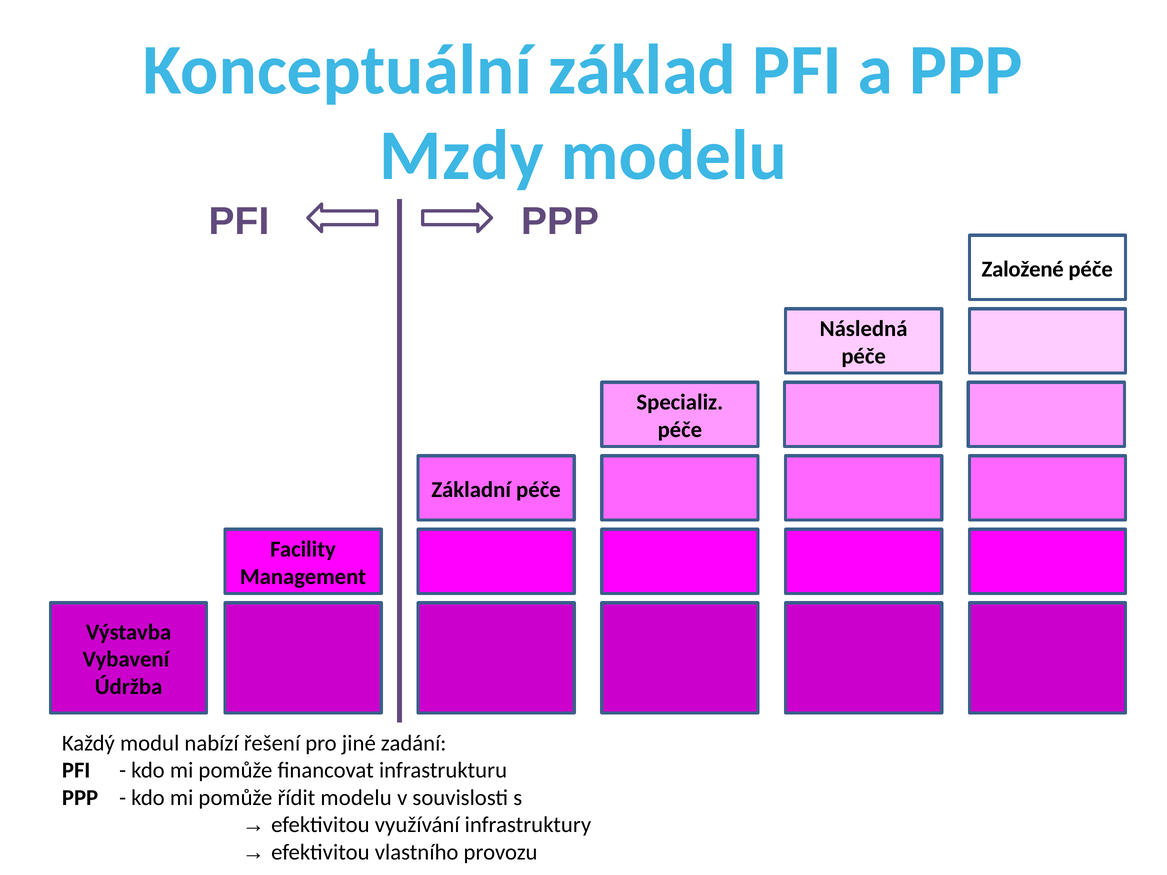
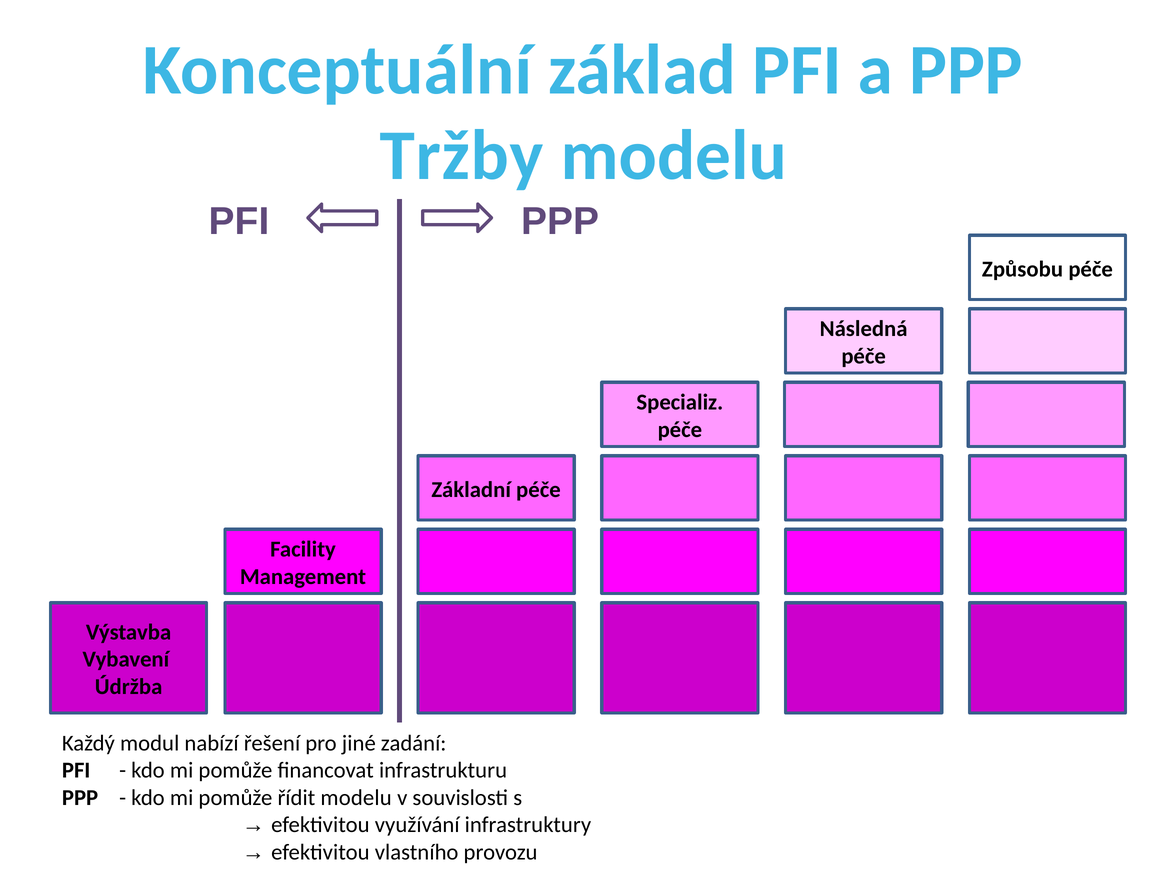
Mzdy: Mzdy -> Tržby
Založené: Založené -> Způsobu
